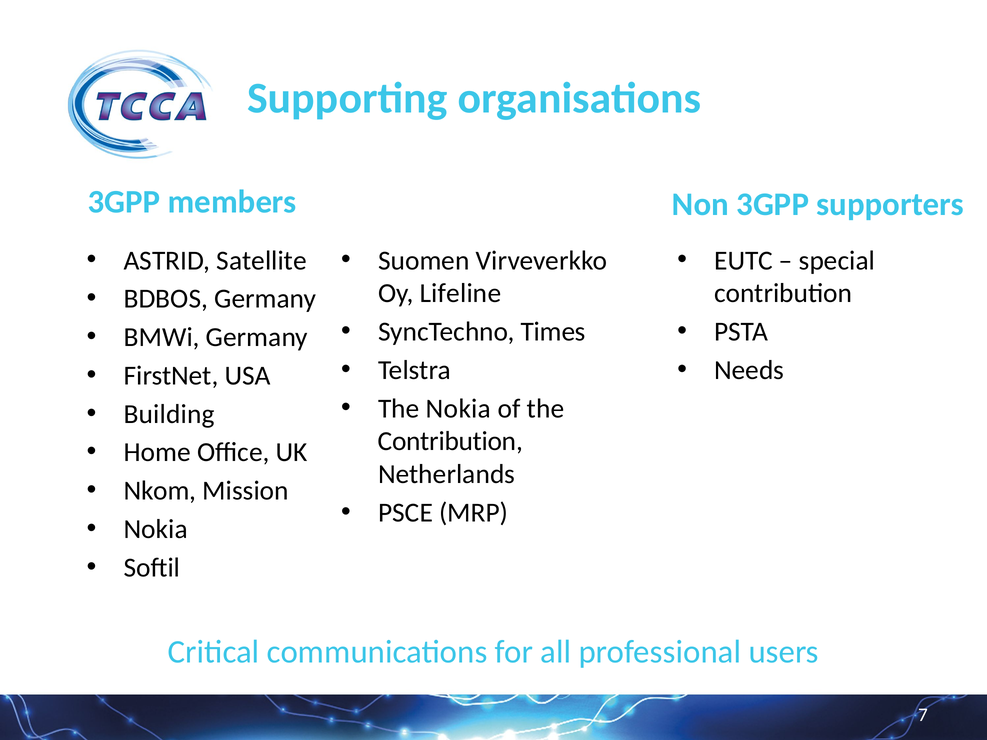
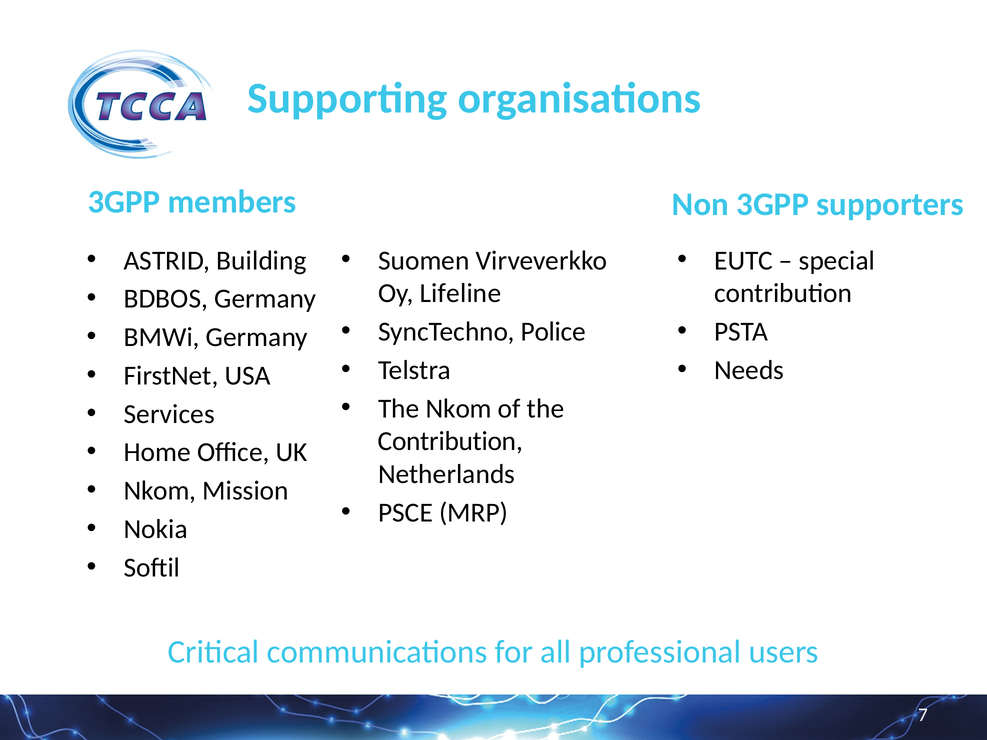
Satellite: Satellite -> Building
Times: Times -> Police
The Nokia: Nokia -> Nkom
Building: Building -> Services
